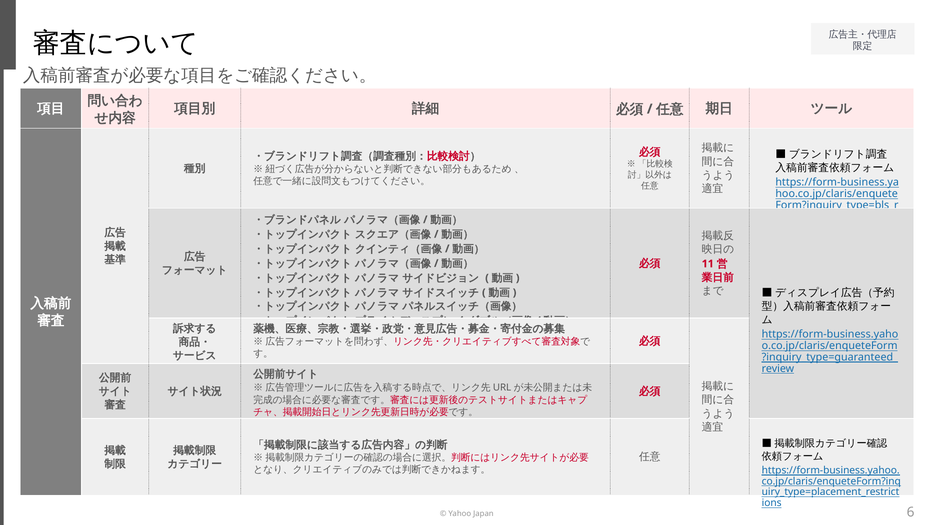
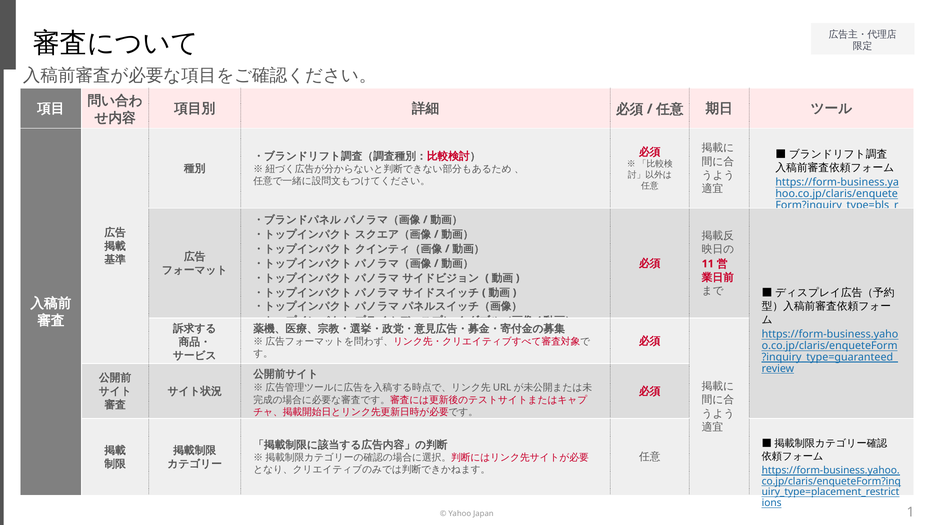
6: 6 -> 1
